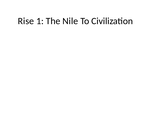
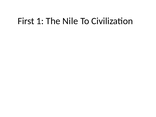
Rise: Rise -> First
